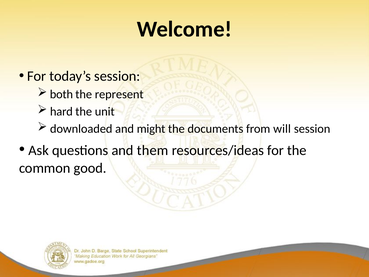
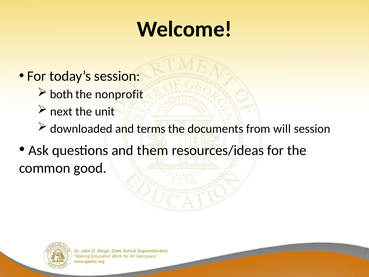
represent: represent -> nonprofit
hard: hard -> next
might: might -> terms
